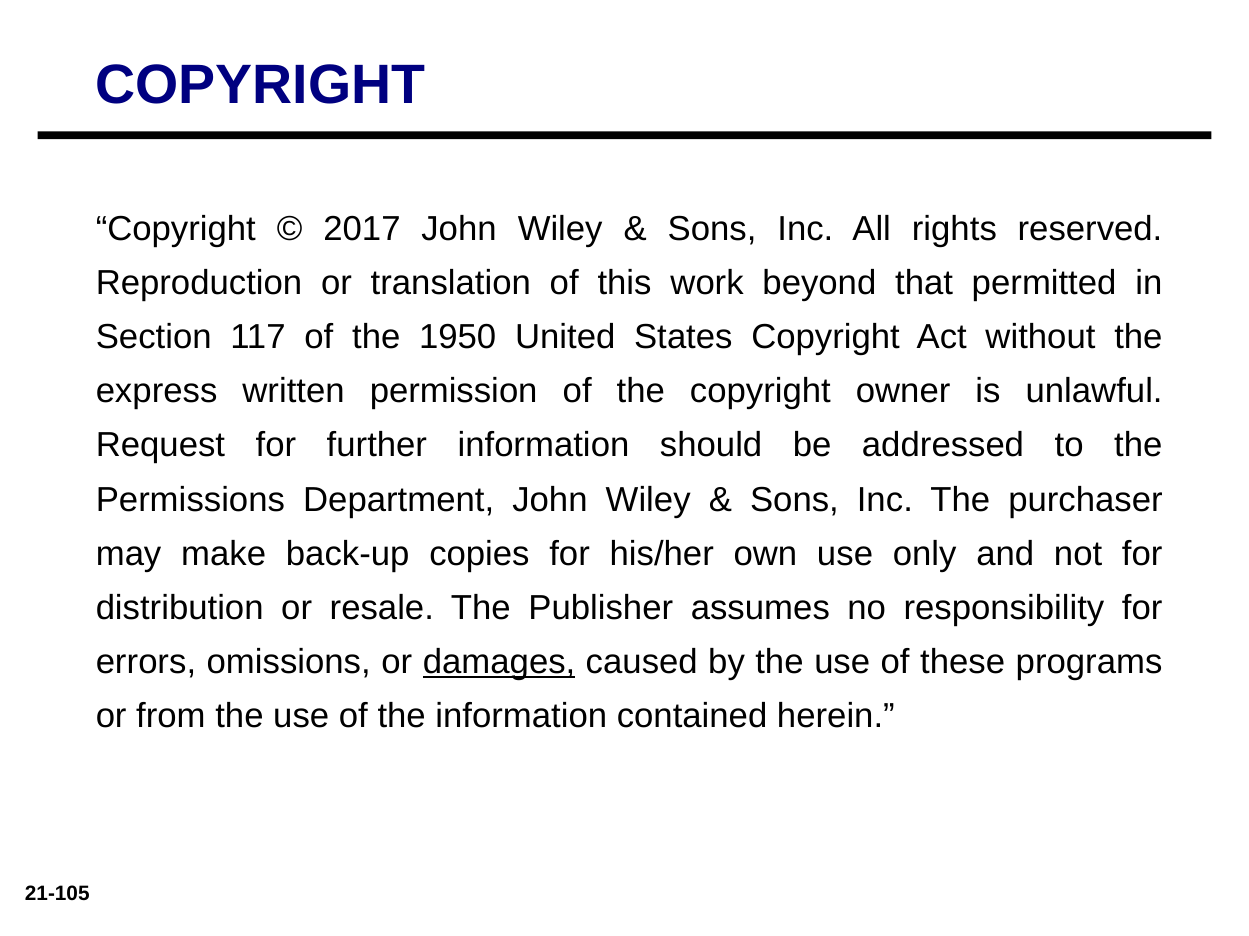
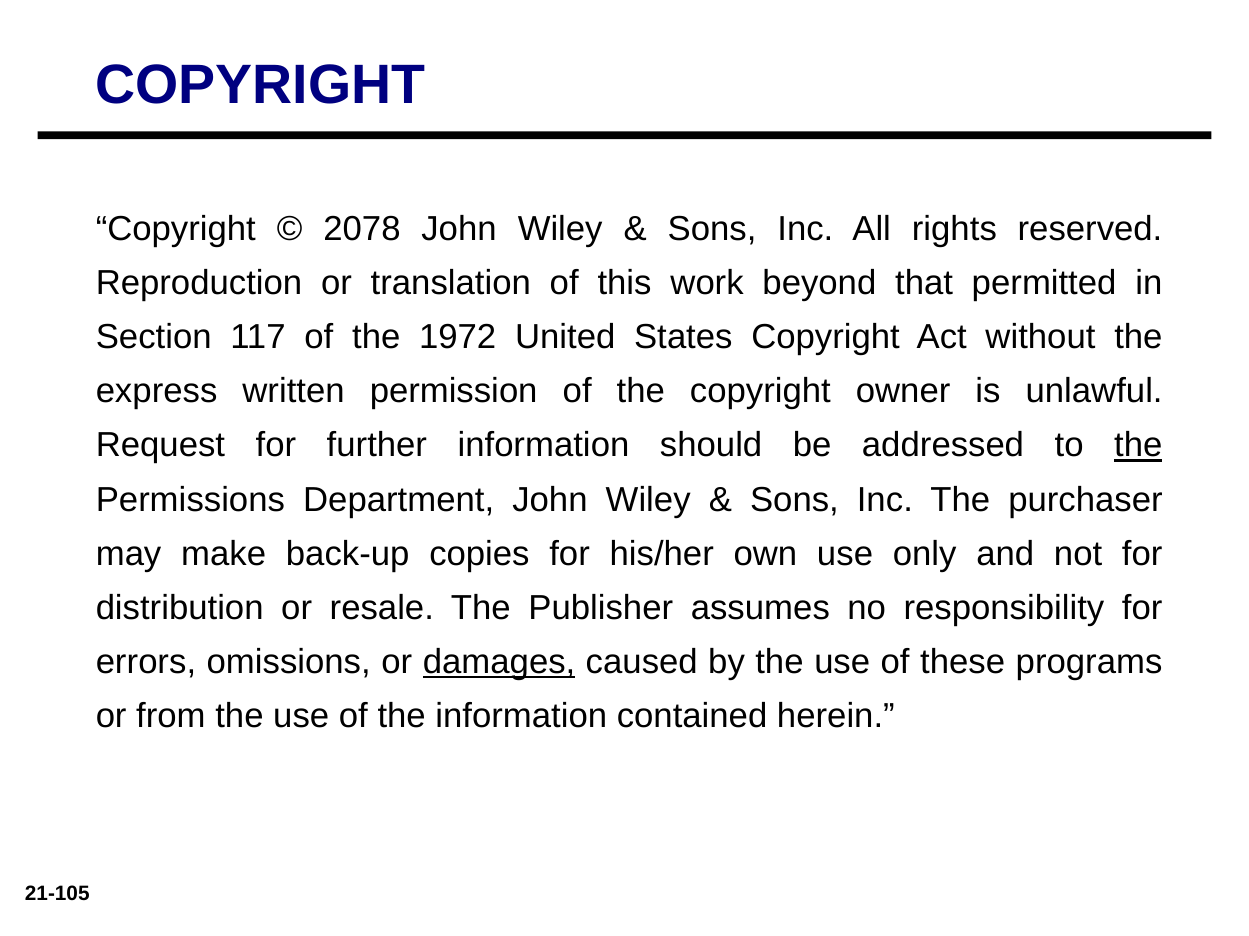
2017: 2017 -> 2078
1950: 1950 -> 1972
the at (1138, 446) underline: none -> present
